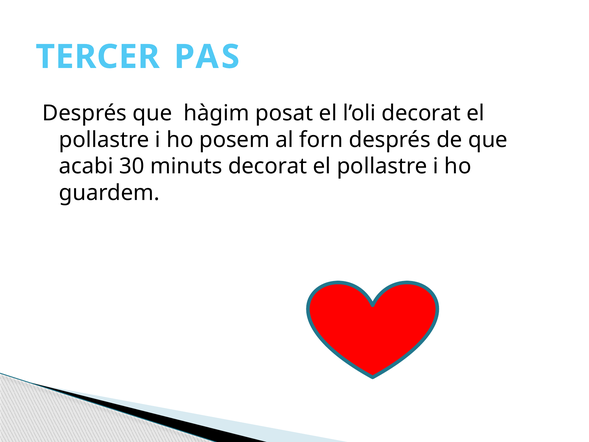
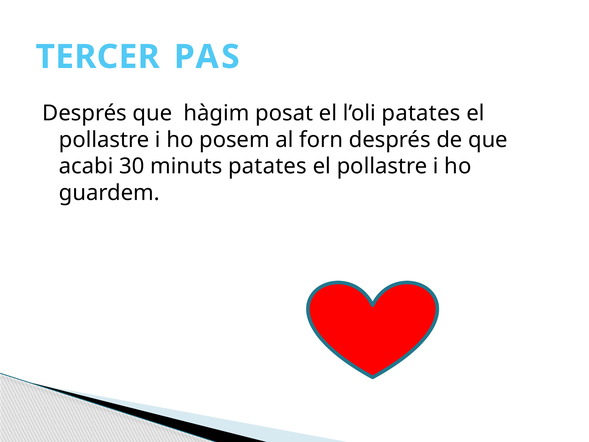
l’oli decorat: decorat -> patates
minuts decorat: decorat -> patates
